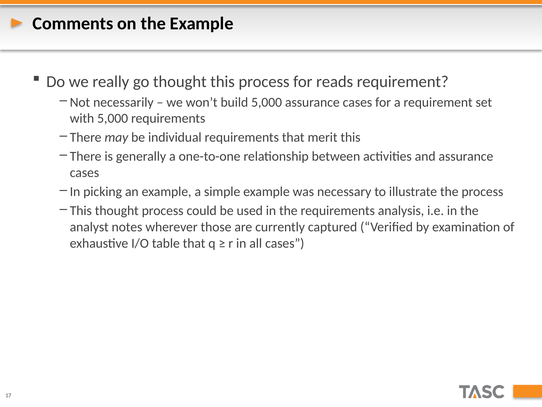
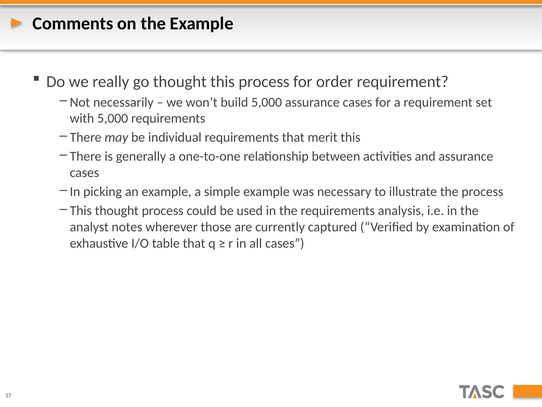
reads: reads -> order
